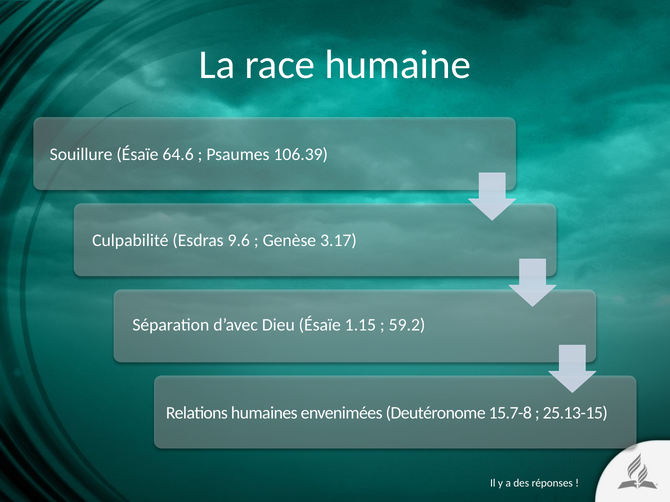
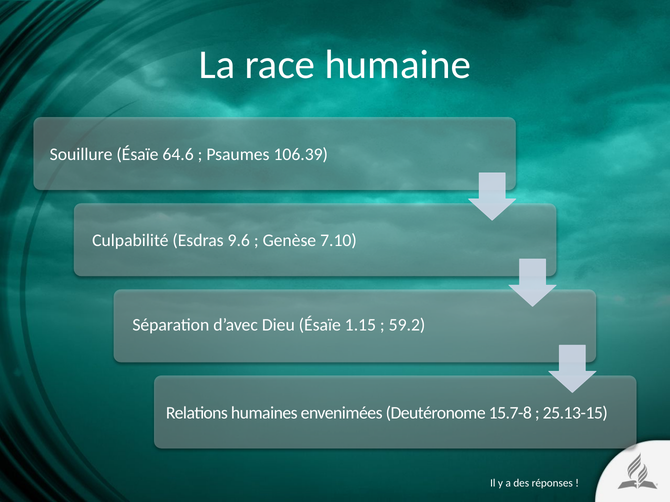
3.17: 3.17 -> 7.10
